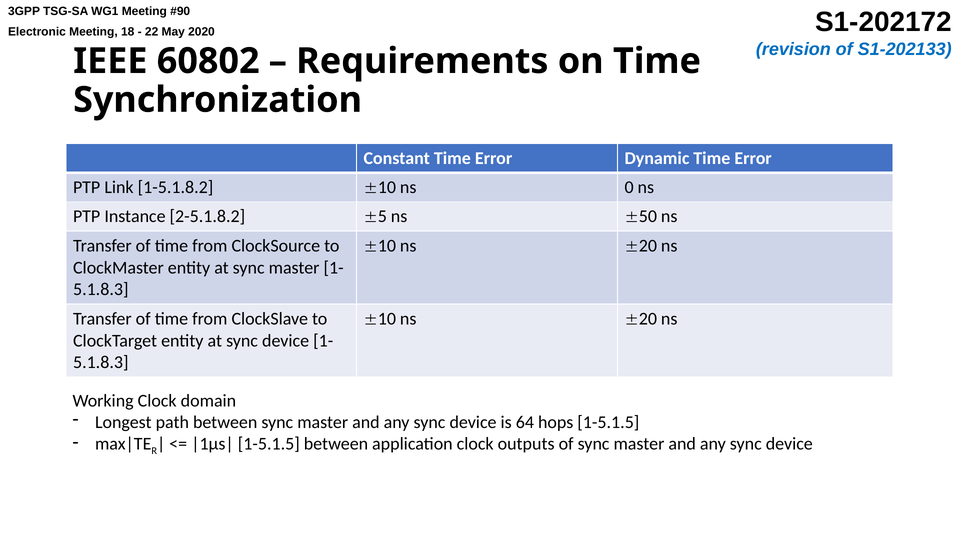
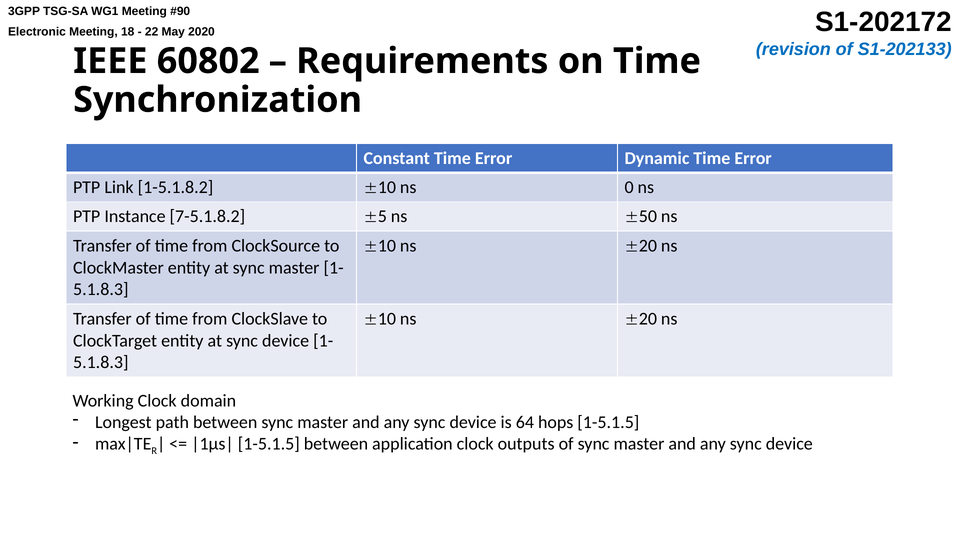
2-5.1.8.2: 2-5.1.8.2 -> 7-5.1.8.2
